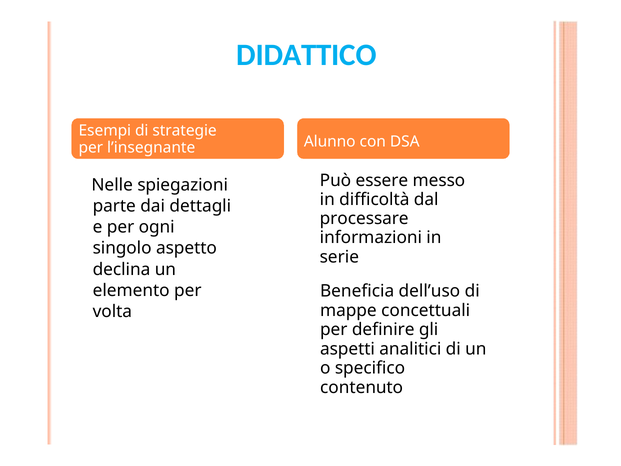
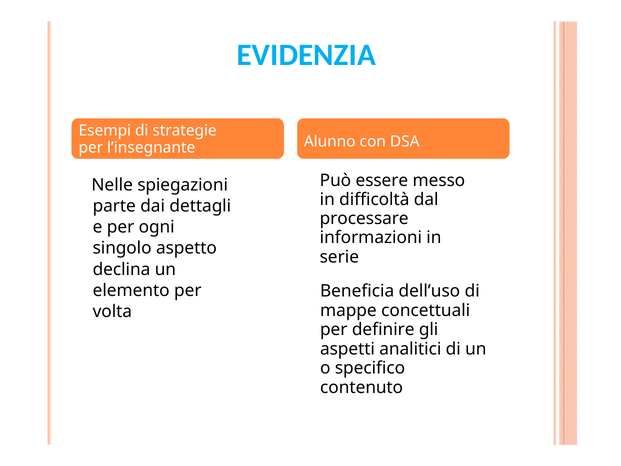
DIDATTICO: DIDATTICO -> EVIDENZIA
